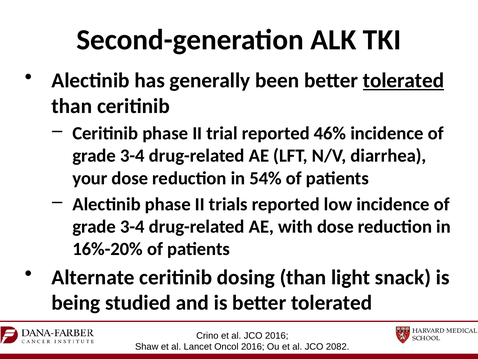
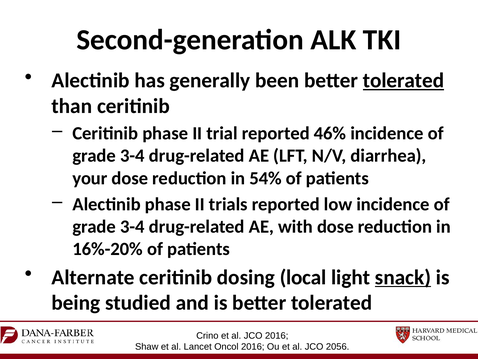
dosing than: than -> local
snack underline: none -> present
2082: 2082 -> 2056
